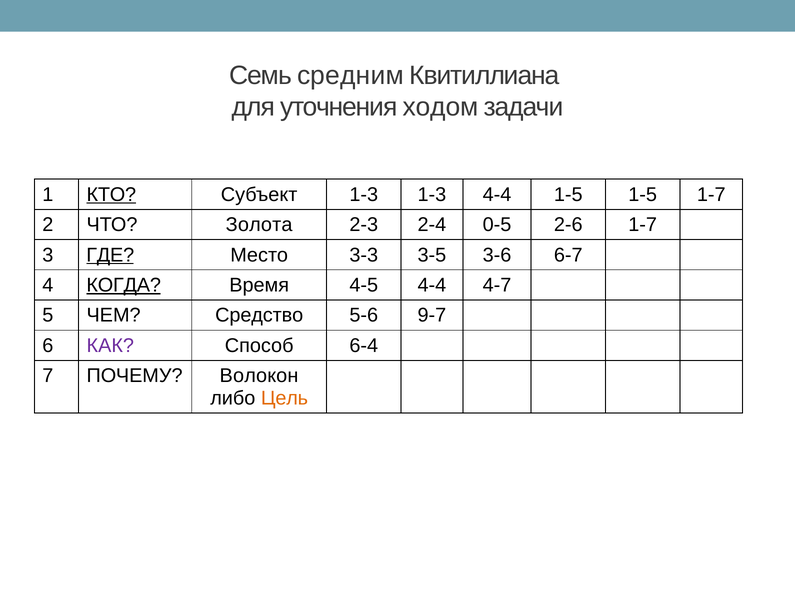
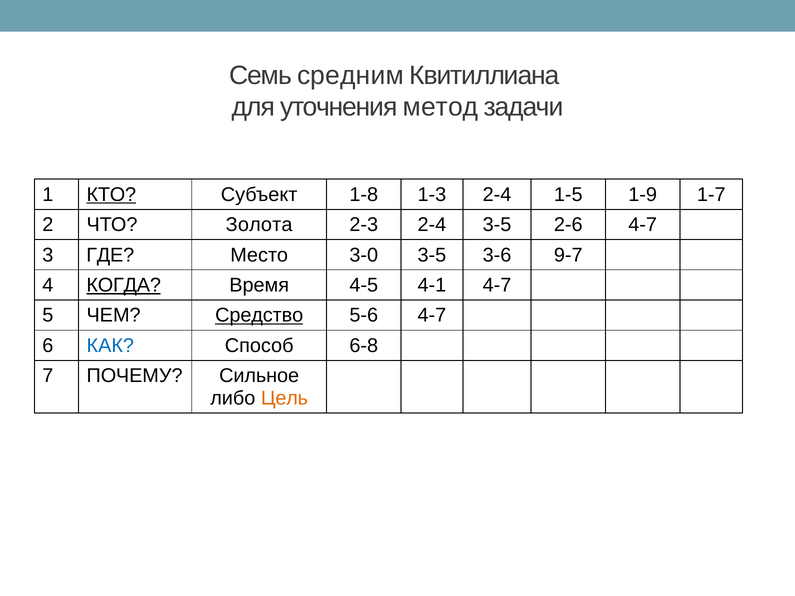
ходом: ходом -> метод
Субъект 1-3: 1-3 -> 1-8
1-3 4-4: 4-4 -> 2-4
1-5 1-5: 1-5 -> 1-9
2-4 0-5: 0-5 -> 3-5
2-6 1-7: 1-7 -> 4-7
ГДЕ underline: present -> none
3-3: 3-3 -> 3-0
6-7: 6-7 -> 9-7
4-5 4-4: 4-4 -> 4-1
Средство underline: none -> present
5-6 9-7: 9-7 -> 4-7
КАК colour: purple -> blue
6-4: 6-4 -> 6-8
Волокон: Волокон -> Сильное
